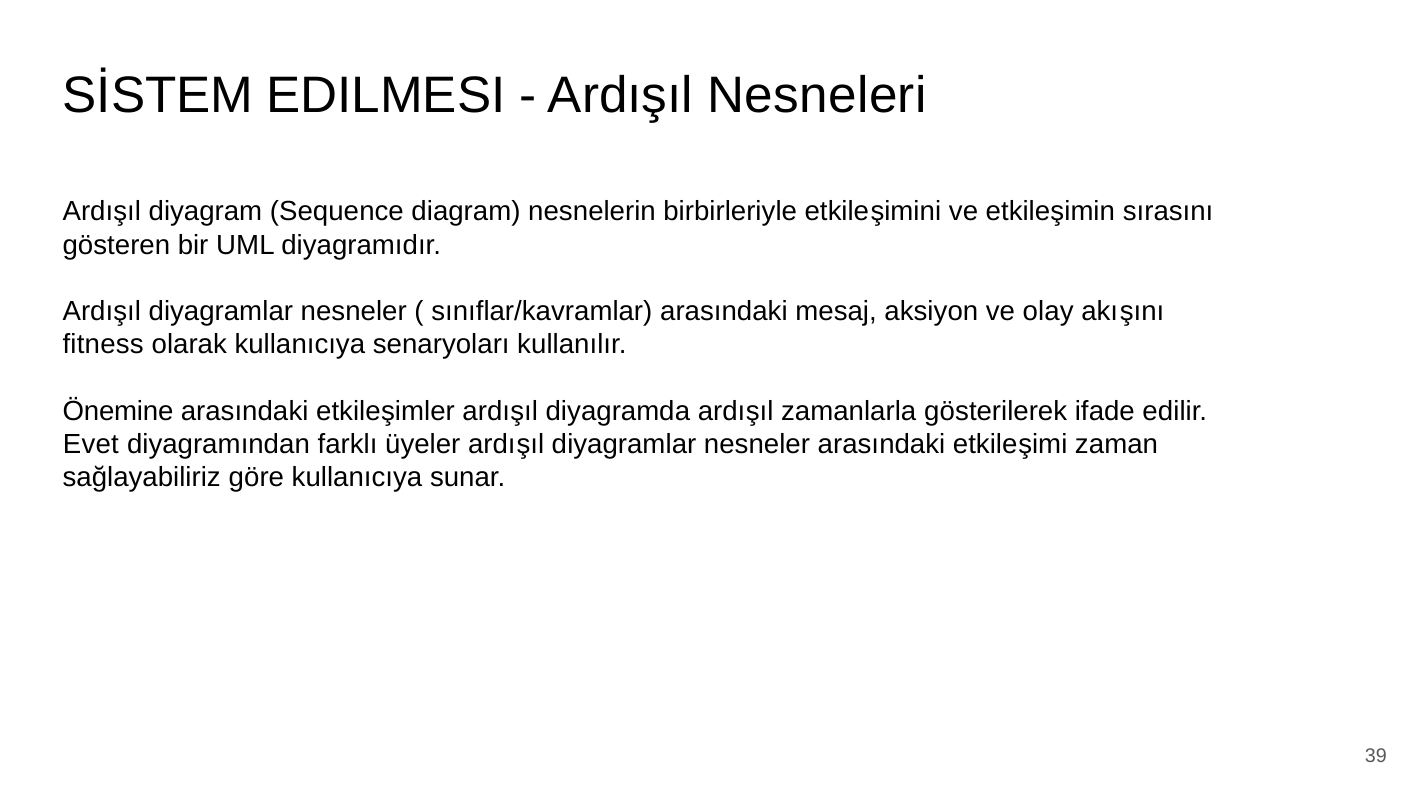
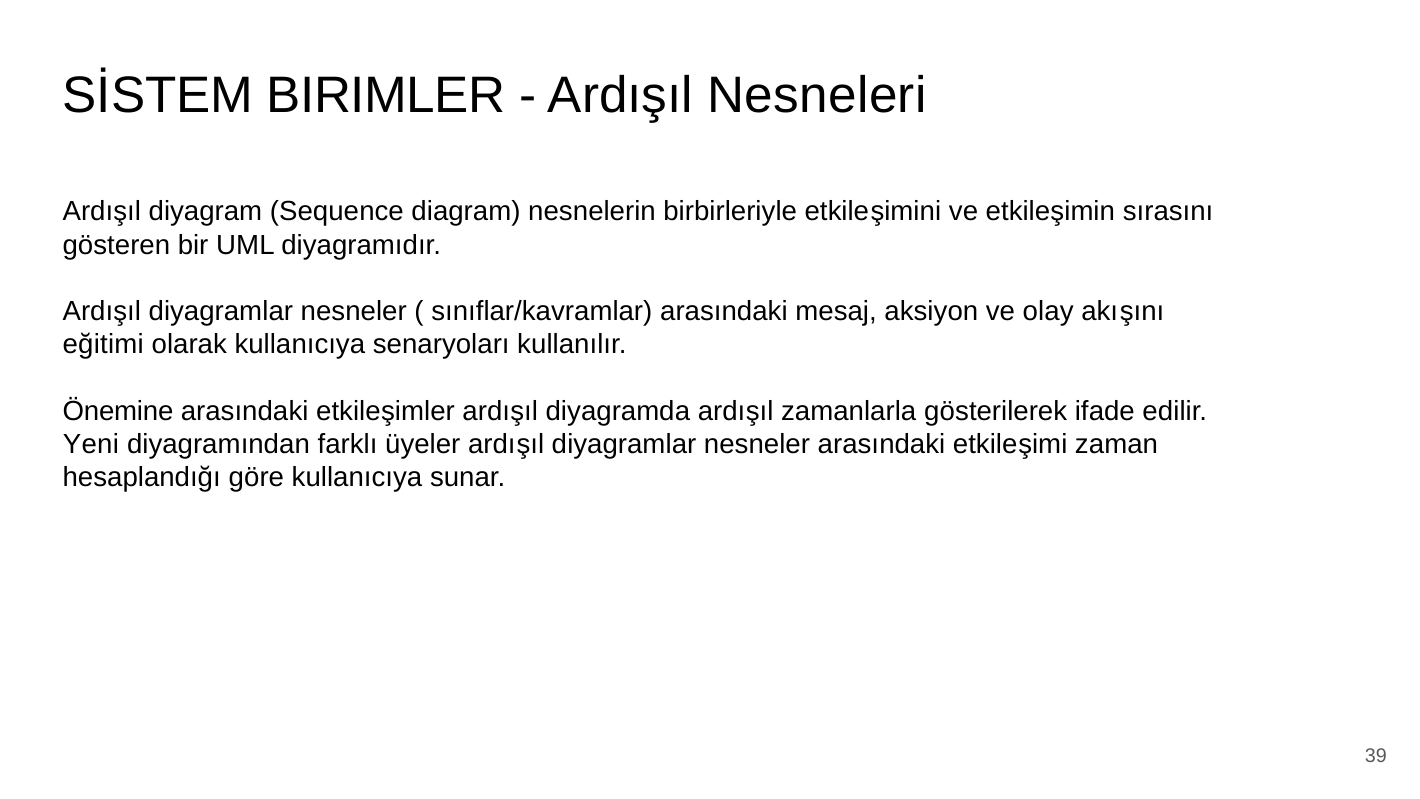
EDILMESI: EDILMESI -> BIRIMLER
fitness: fitness -> eğitimi
Evet: Evet -> Yeni
sağlayabiliriz: sağlayabiliriz -> hesaplandığı
